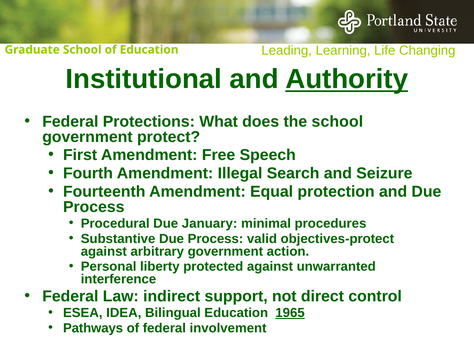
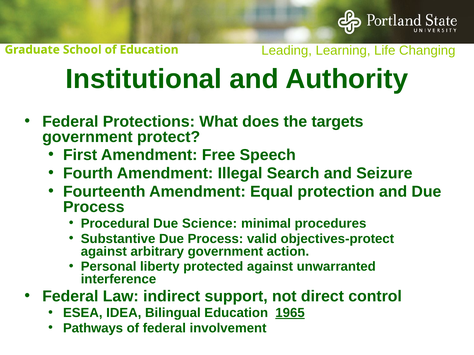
Authority underline: present -> none
the school: school -> targets
January: January -> Science
